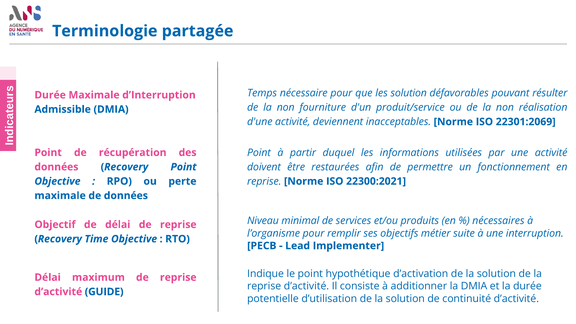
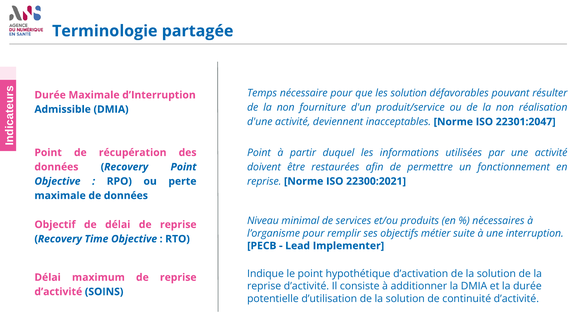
22301:2069: 22301:2069 -> 22301:2047
GUIDE: GUIDE -> SOINS
